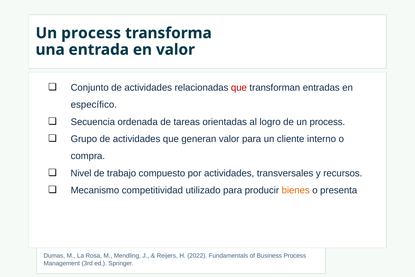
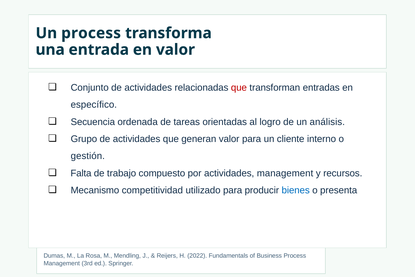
de un process: process -> análisis
compra: compra -> gestión
Nivel: Nivel -> Falta
actividades transversales: transversales -> management
bienes colour: orange -> blue
